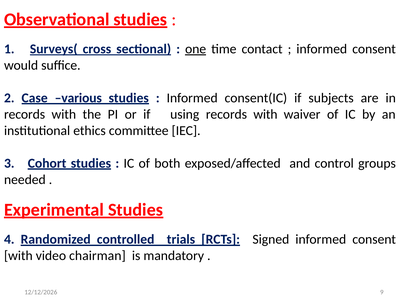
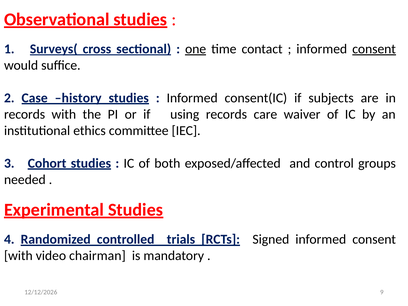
consent at (374, 49) underline: none -> present
various: various -> history
using records with: with -> care
